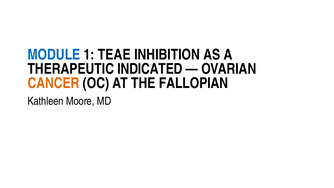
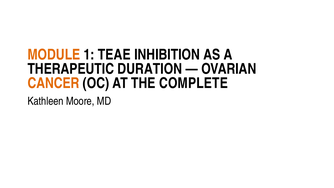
MODULE colour: blue -> orange
INDICATED: INDICATED -> DURATION
FALLOPIAN: FALLOPIAN -> COMPLETE
